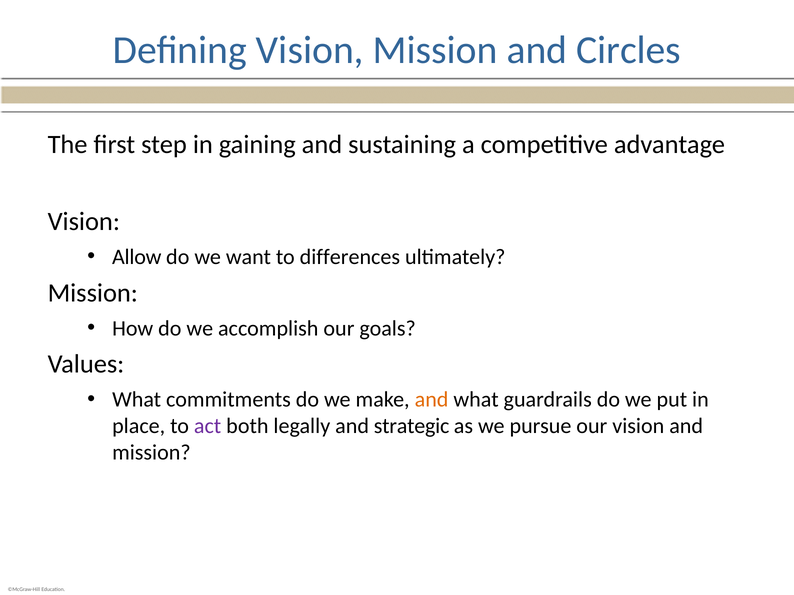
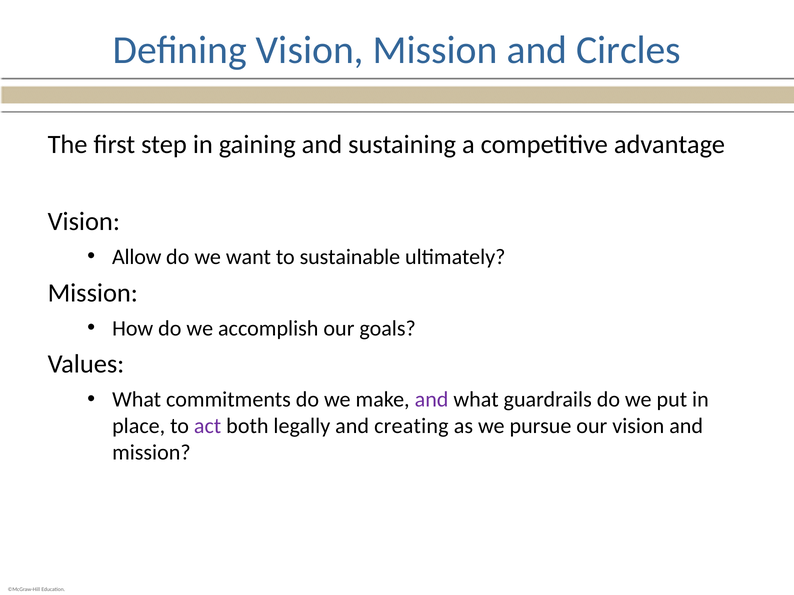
differences: differences -> sustainable
and at (432, 400) colour: orange -> purple
strategic: strategic -> creating
